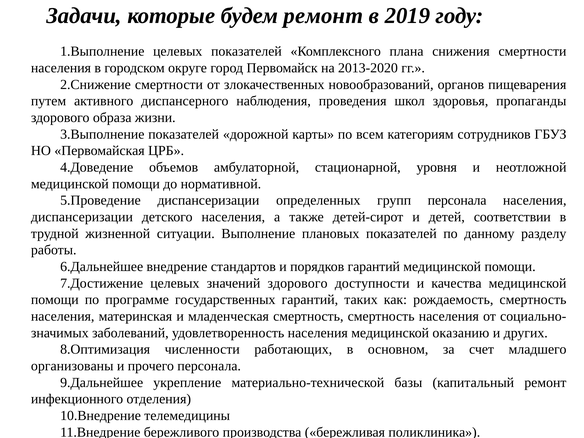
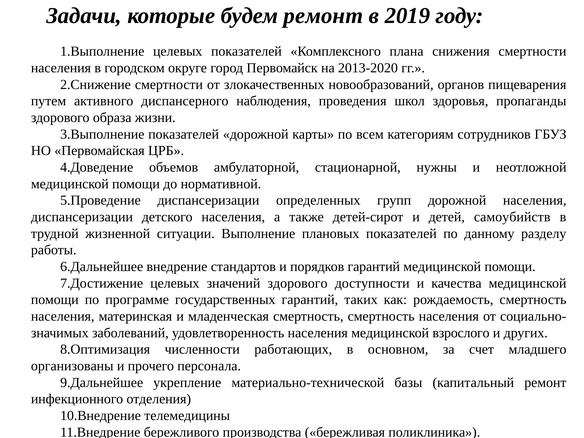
уровня: уровня -> нужны
групп персонала: персонала -> дорожной
соответствии: соответствии -> самоубийств
оказанию: оказанию -> взрослого
